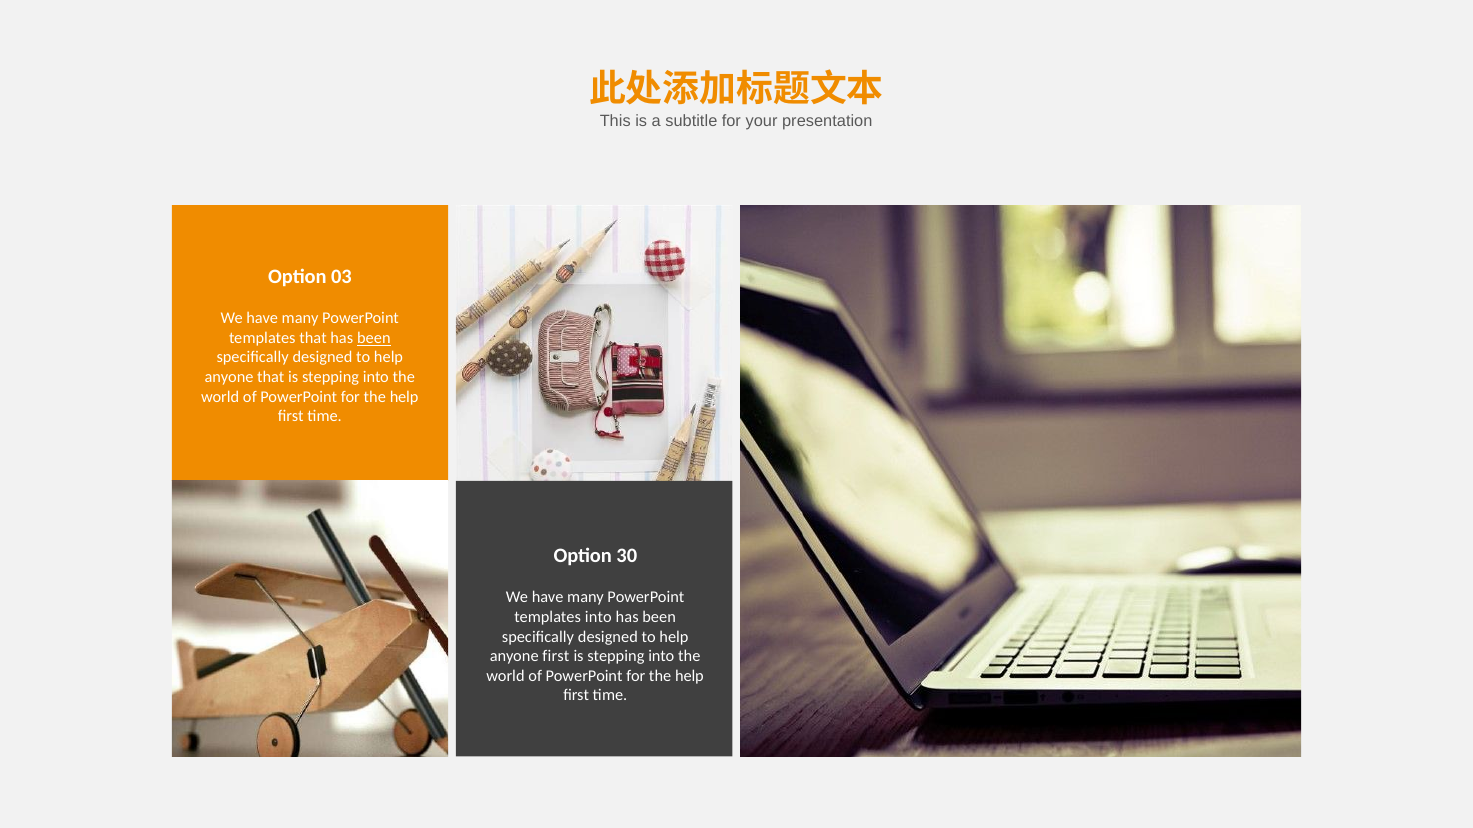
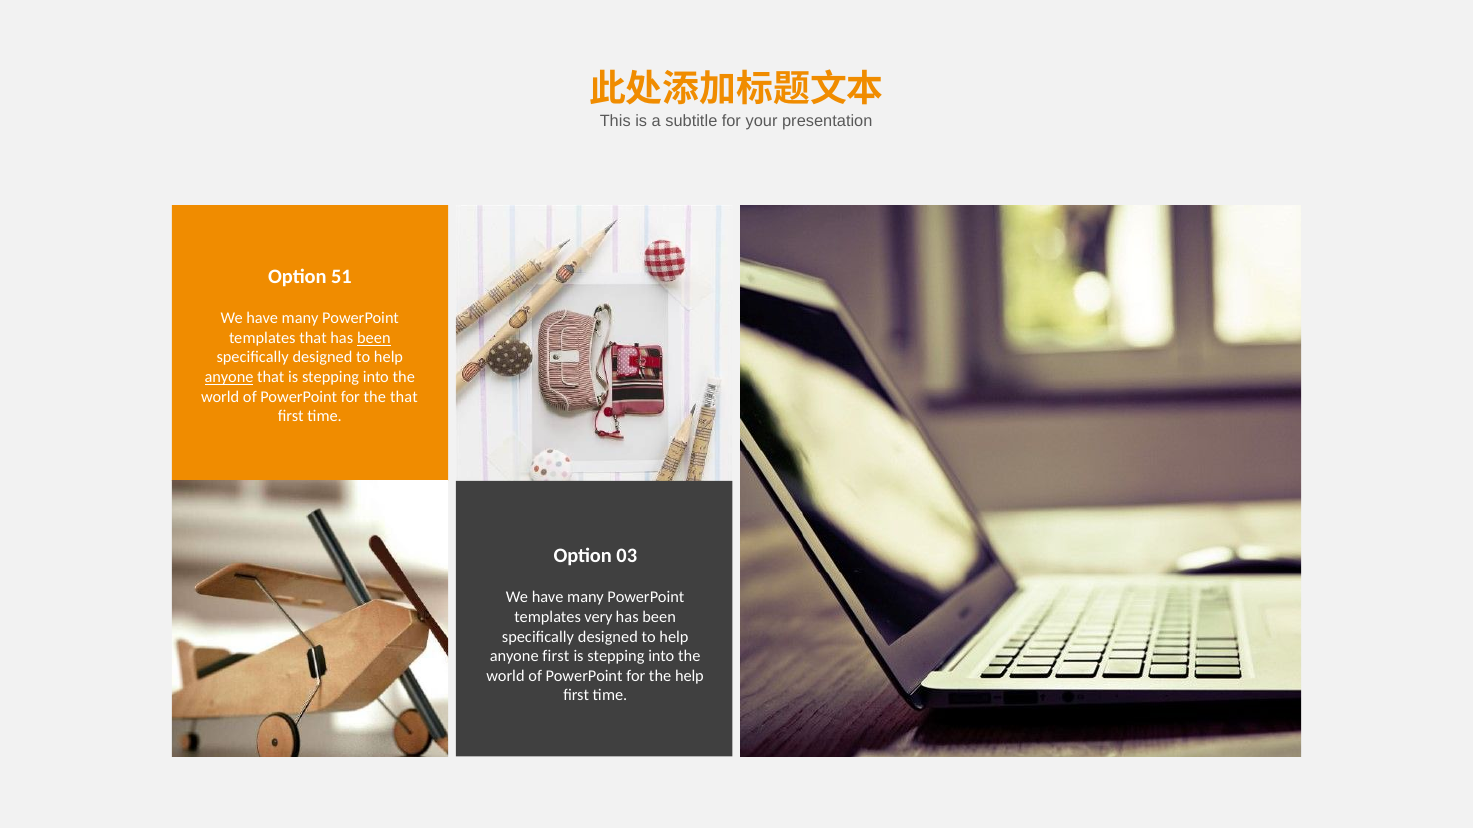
03: 03 -> 51
anyone at (229, 377) underline: none -> present
help at (404, 397): help -> that
30: 30 -> 03
templates into: into -> very
